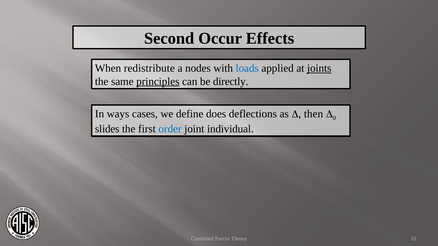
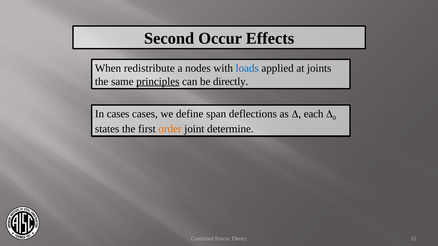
joints underline: present -> none
In ways: ways -> cases
does: does -> span
then: then -> each
slides: slides -> states
order colour: blue -> orange
individual: individual -> determine
